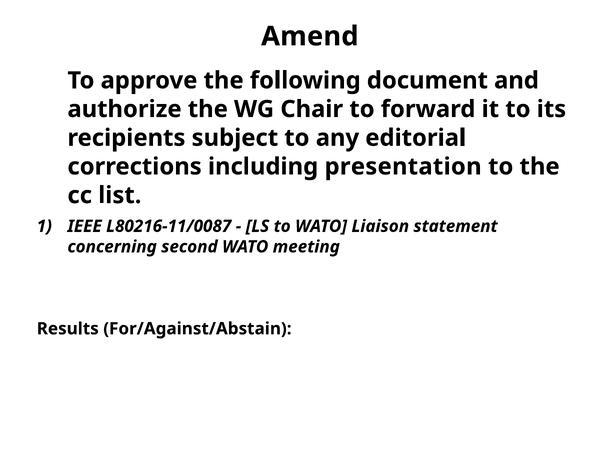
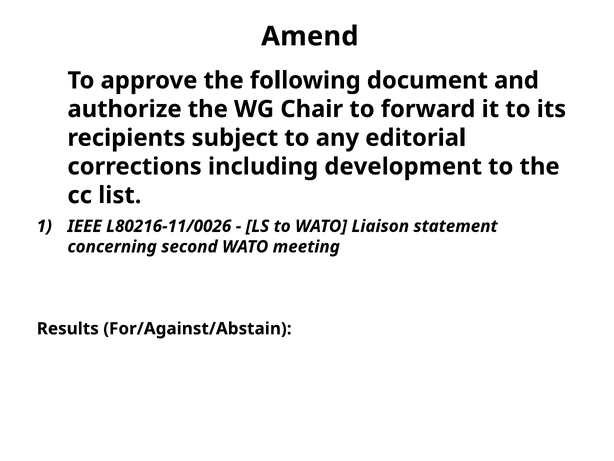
presentation: presentation -> development
L80216-11/0087: L80216-11/0087 -> L80216-11/0026
